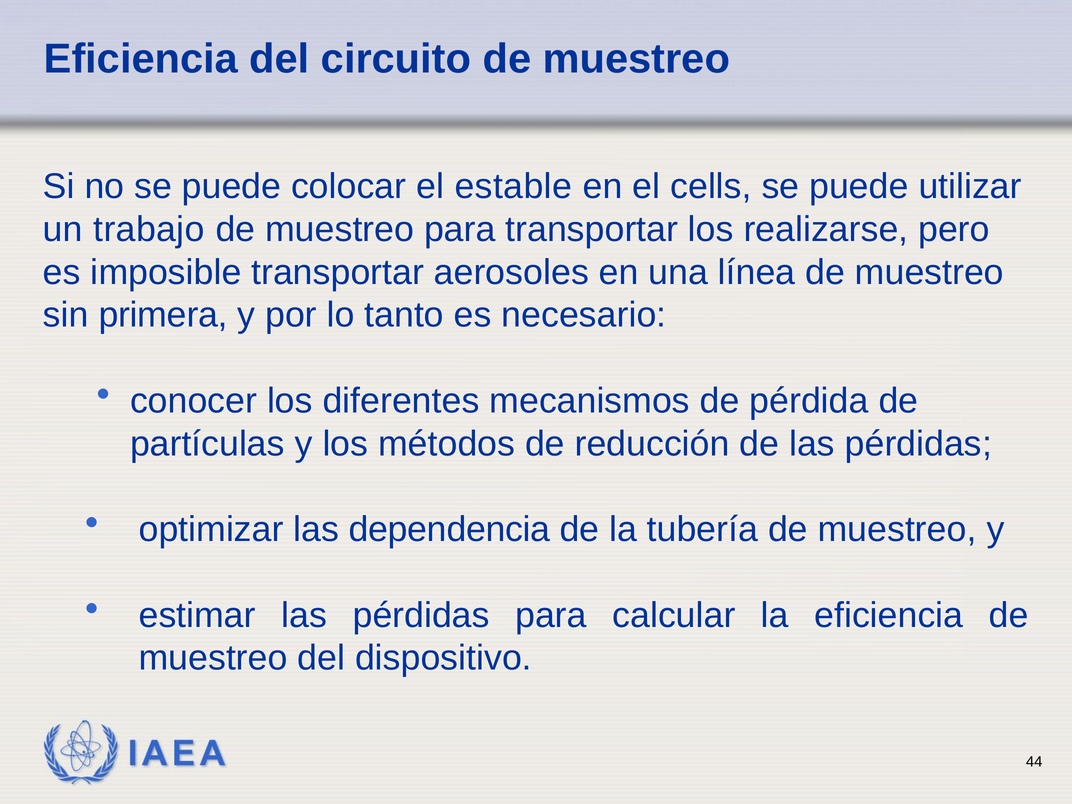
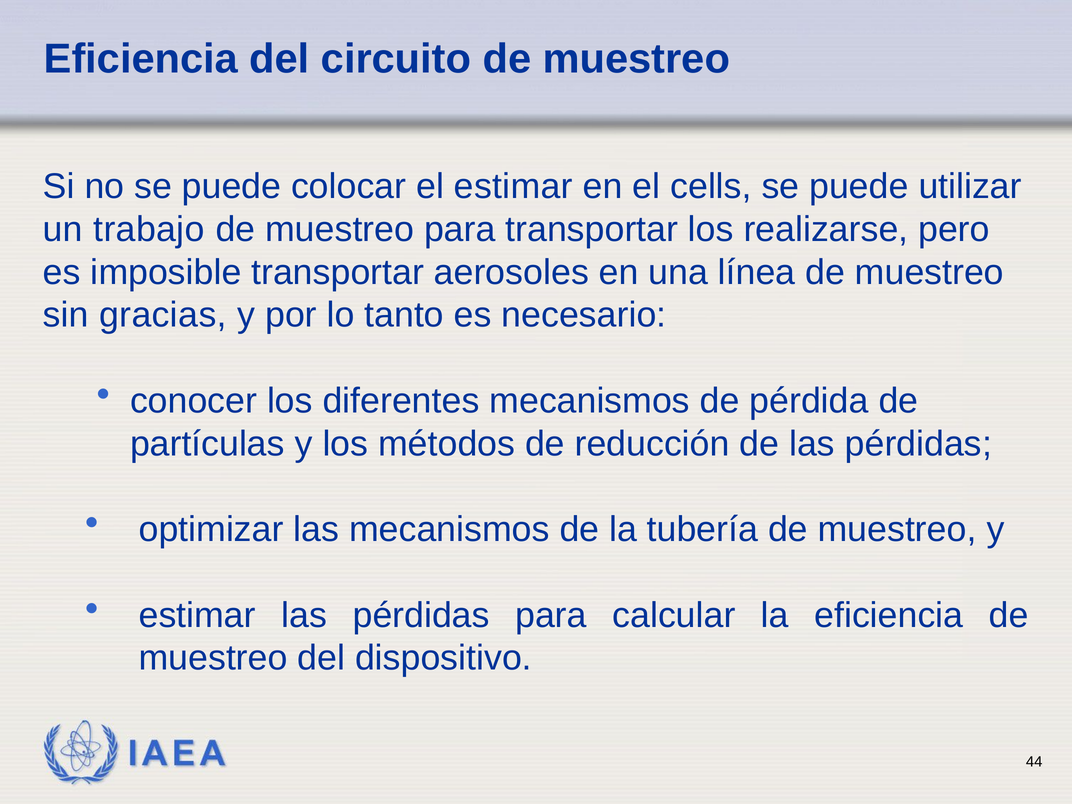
el estable: estable -> estimar
primera: primera -> gracias
las dependencia: dependencia -> mecanismos
